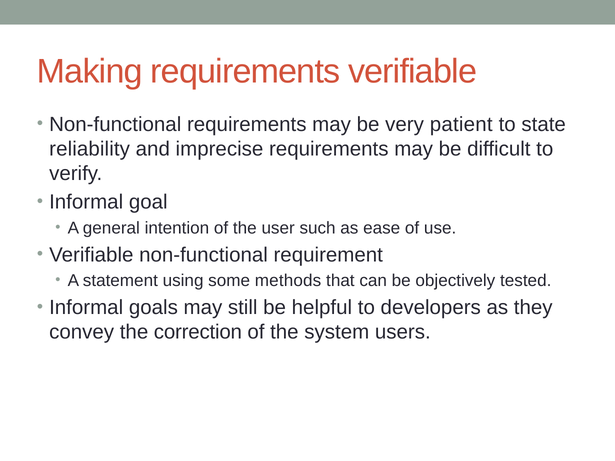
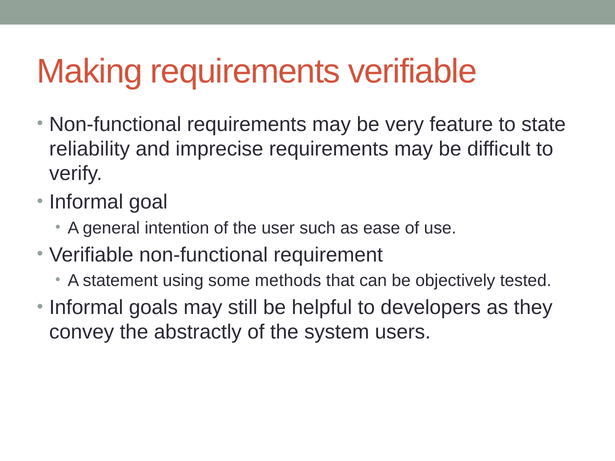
patient: patient -> feature
correction: correction -> abstractly
